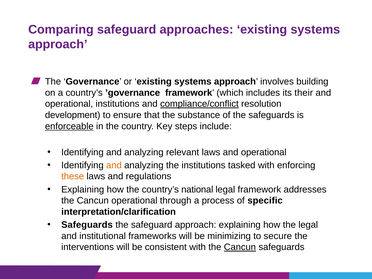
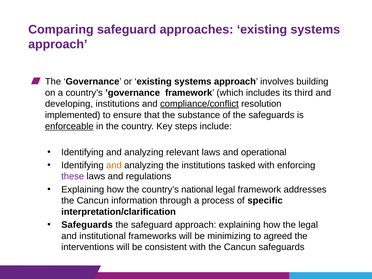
their: their -> third
operational at (69, 104): operational -> developing
development: development -> implemented
these colour: orange -> purple
Cancun operational: operational -> information
secure: secure -> agreed
Cancun at (240, 247) underline: present -> none
